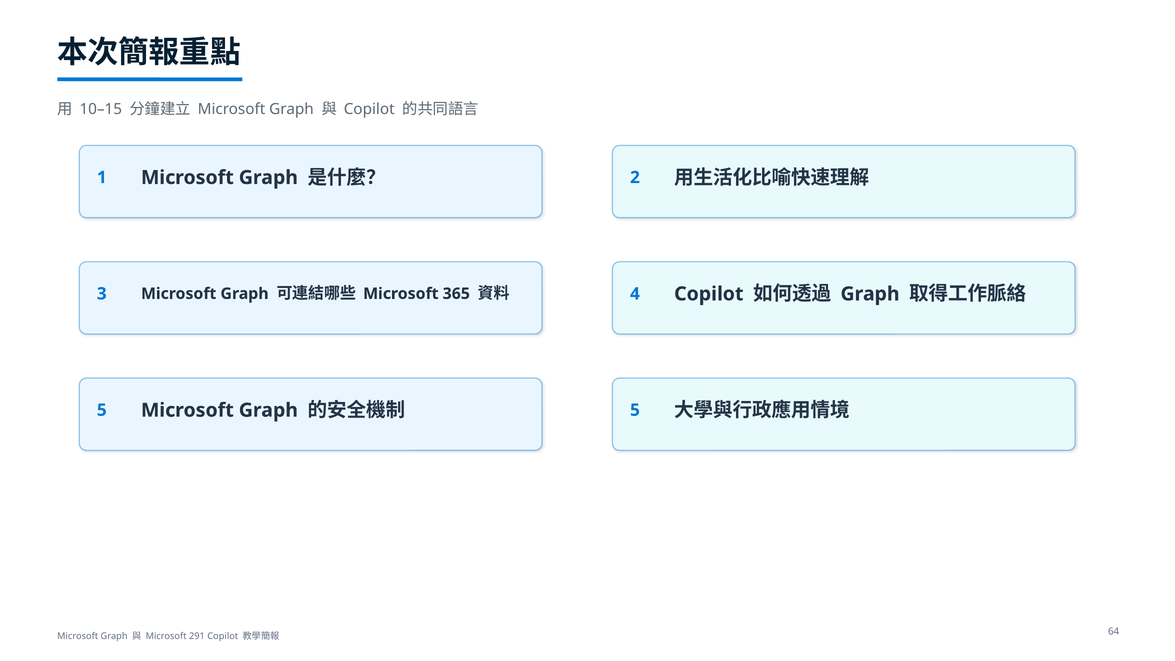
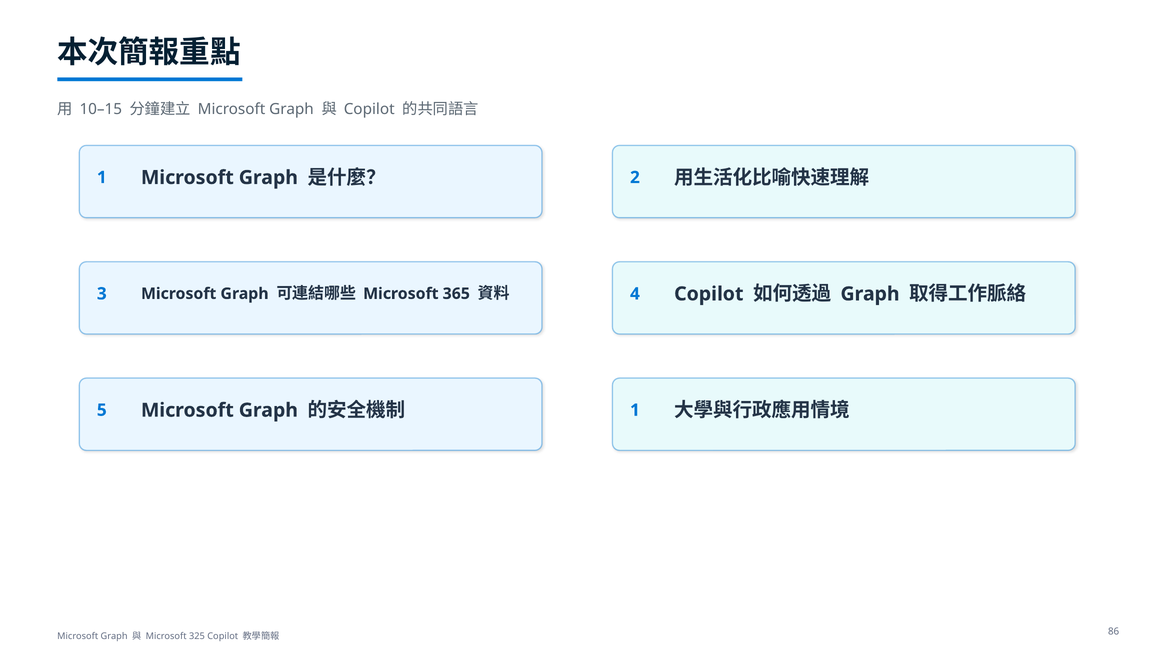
5 at (635, 410): 5 -> 1
291: 291 -> 325
64: 64 -> 86
